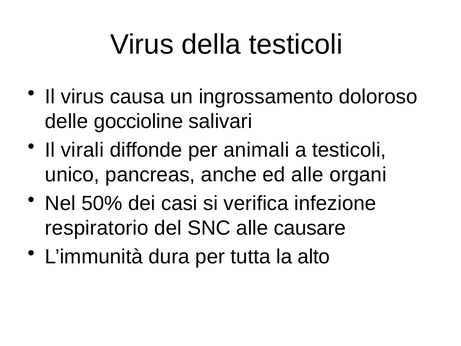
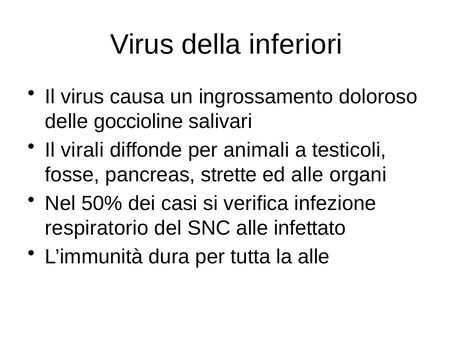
della testicoli: testicoli -> inferiori
unico: unico -> fosse
anche: anche -> strette
causare: causare -> infettato
la alto: alto -> alle
